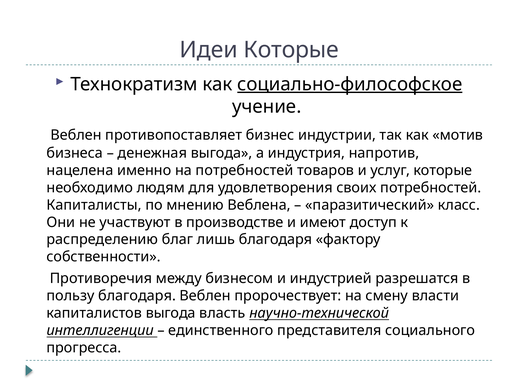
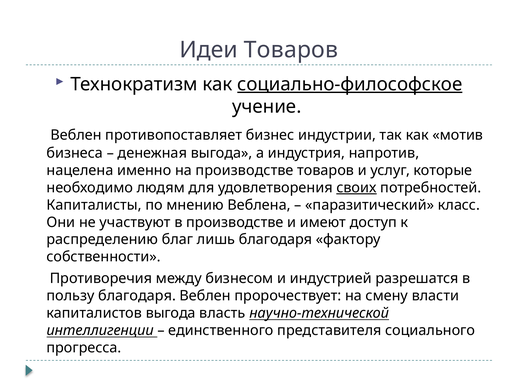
Идеи Которые: Которые -> Товаров
на потребностей: потребностей -> производстве
своих underline: none -> present
